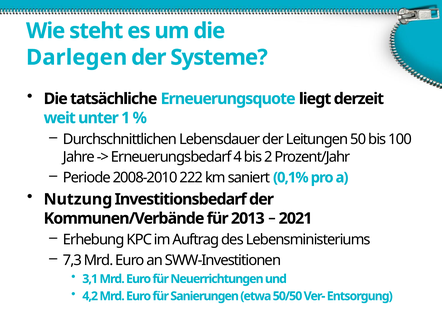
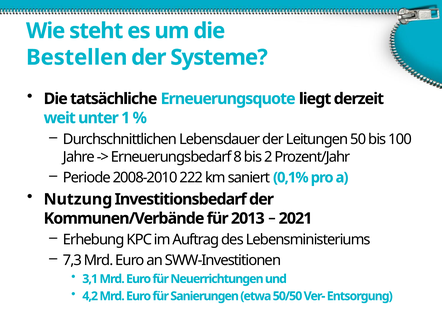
Darlegen: Darlegen -> Bestellen
4: 4 -> 8
